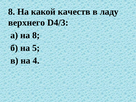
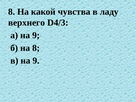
качеств: качеств -> чувства
а на 8: 8 -> 9
на 5: 5 -> 8
в на 4: 4 -> 9
